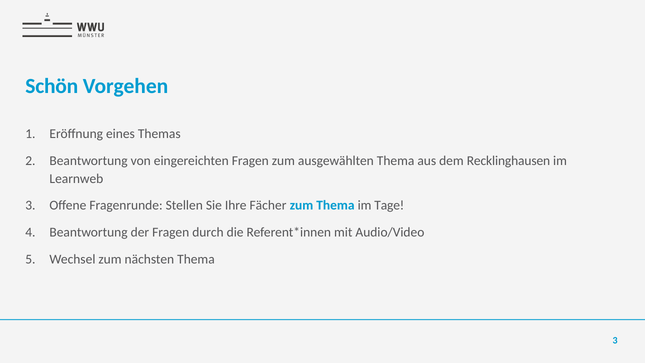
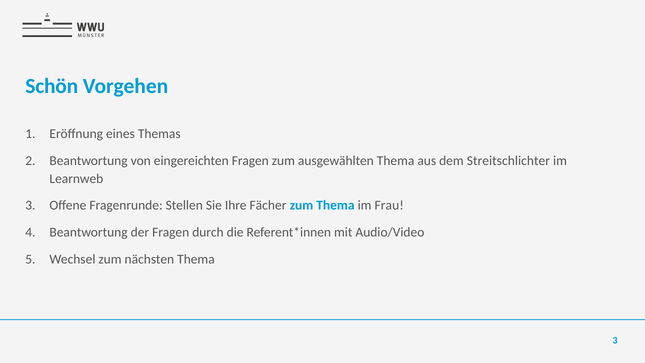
Recklinghausen: Recklinghausen -> Streitschlichter
Tage: Tage -> Frau
